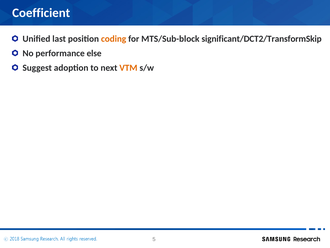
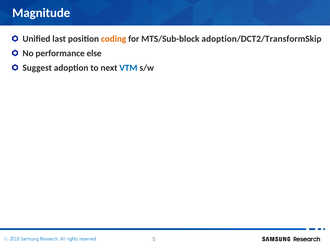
Coefficient: Coefficient -> Magnitude
significant/DCT2/TransformSkip: significant/DCT2/TransformSkip -> adoption/DCT2/TransformSkip
VTM colour: orange -> blue
